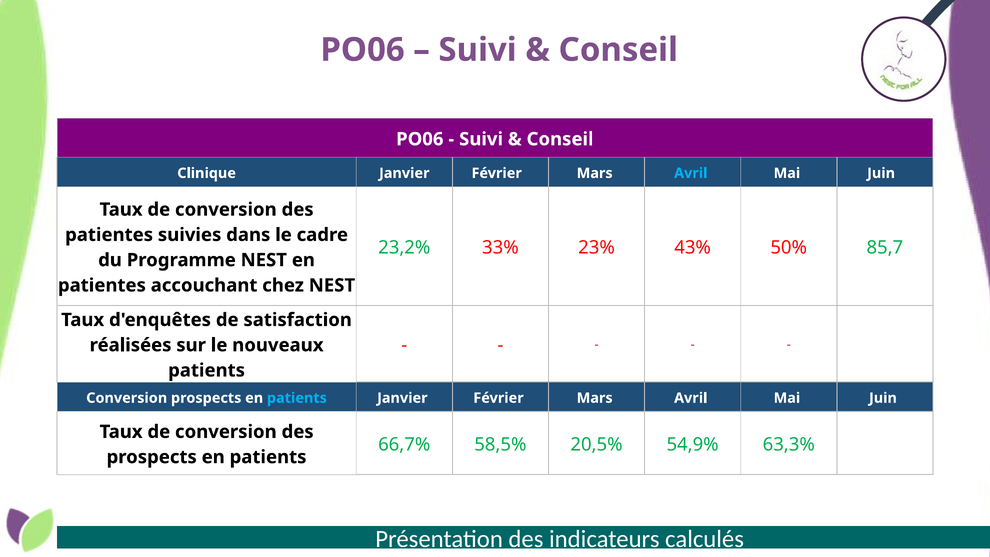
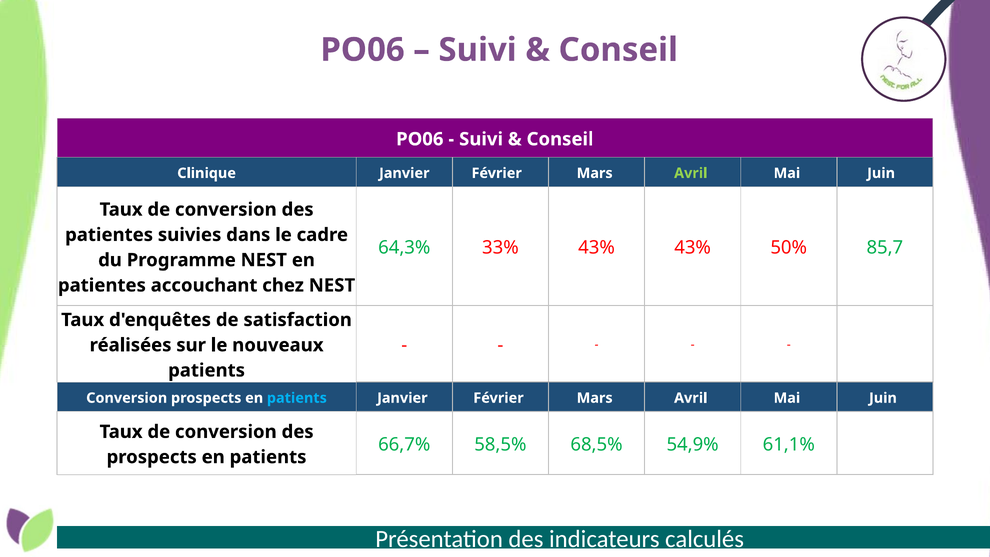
Avril at (691, 173) colour: light blue -> light green
23,2%: 23,2% -> 64,3%
33% 23%: 23% -> 43%
20,5%: 20,5% -> 68,5%
63,3%: 63,3% -> 61,1%
